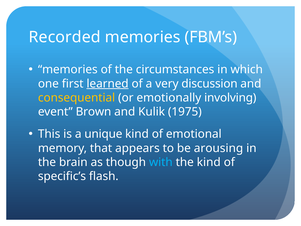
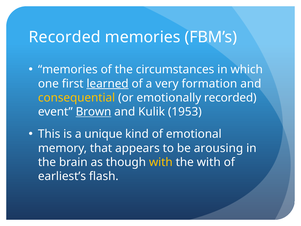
discussion: discussion -> formation
emotionally involving: involving -> recorded
Brown underline: none -> present
1975: 1975 -> 1953
with at (161, 162) colour: light blue -> yellow
the kind: kind -> with
specific’s: specific’s -> earliest’s
